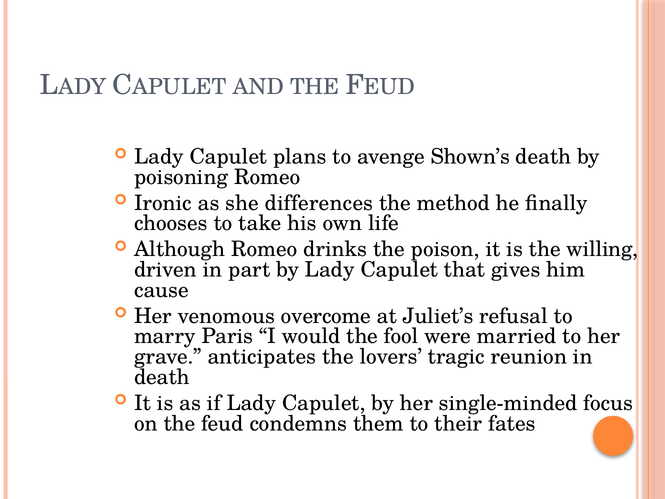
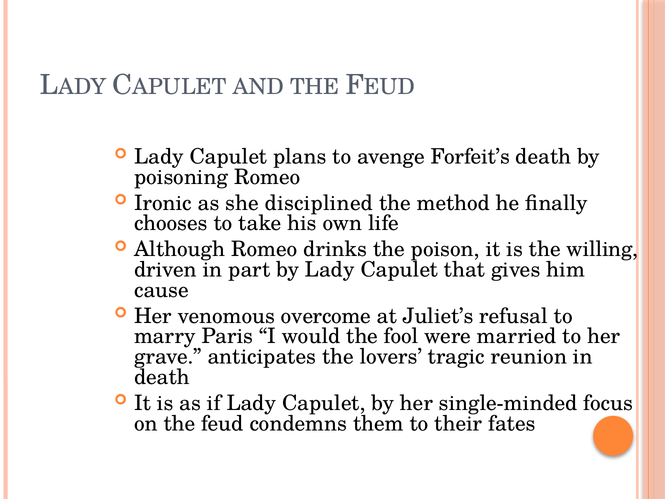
Shown’s: Shown’s -> Forfeit’s
differences: differences -> disciplined
